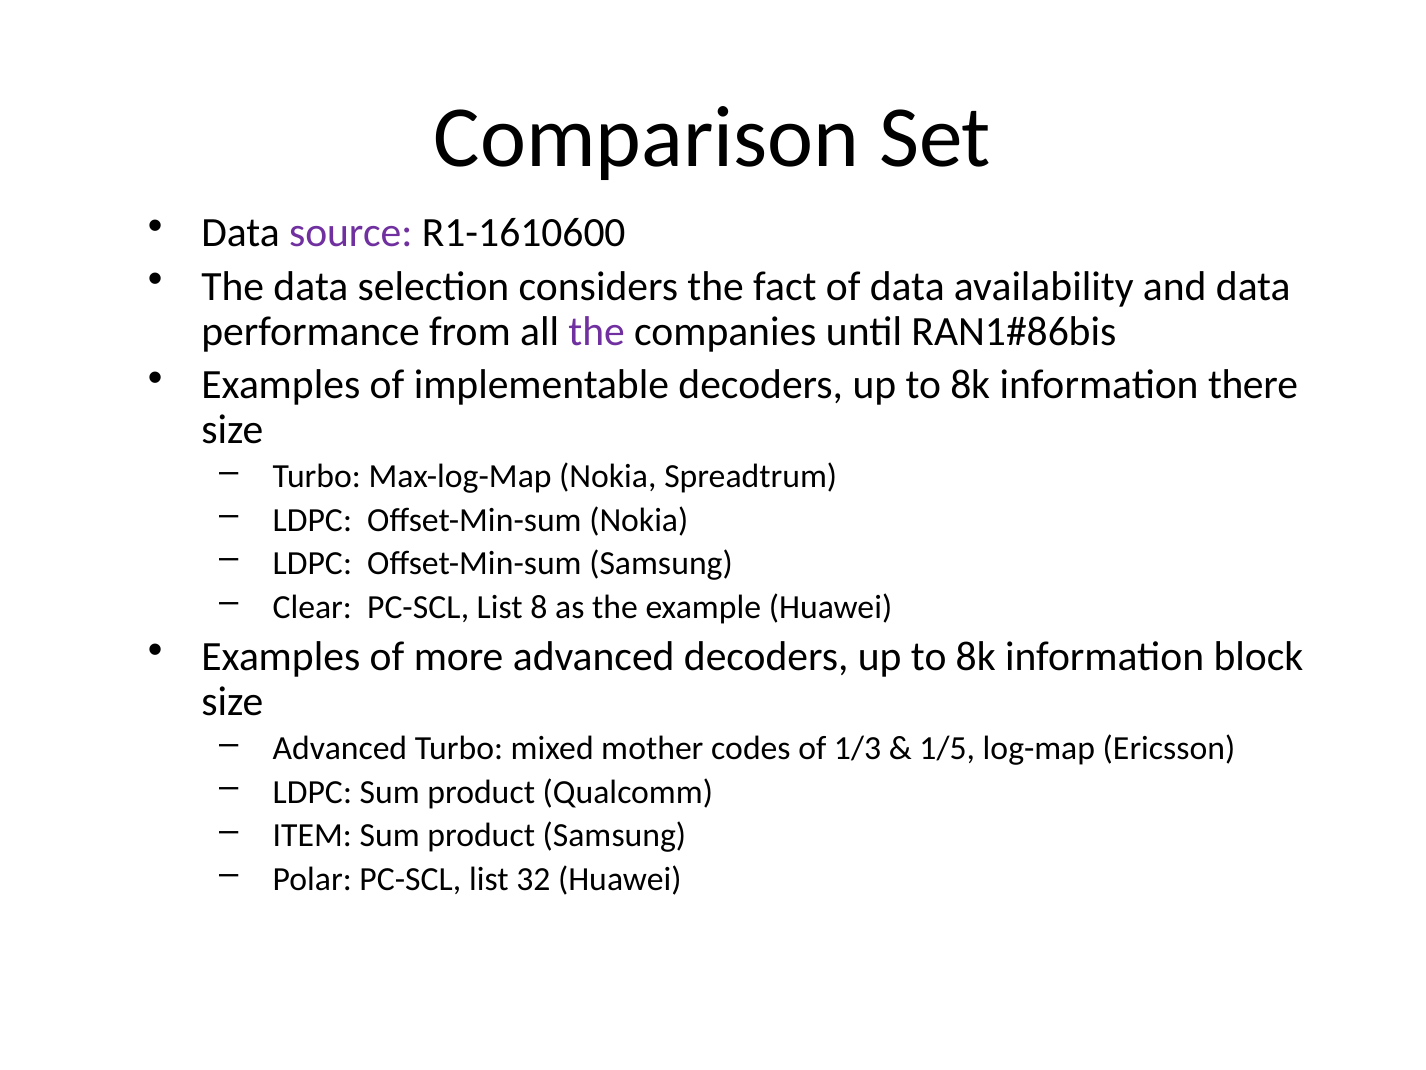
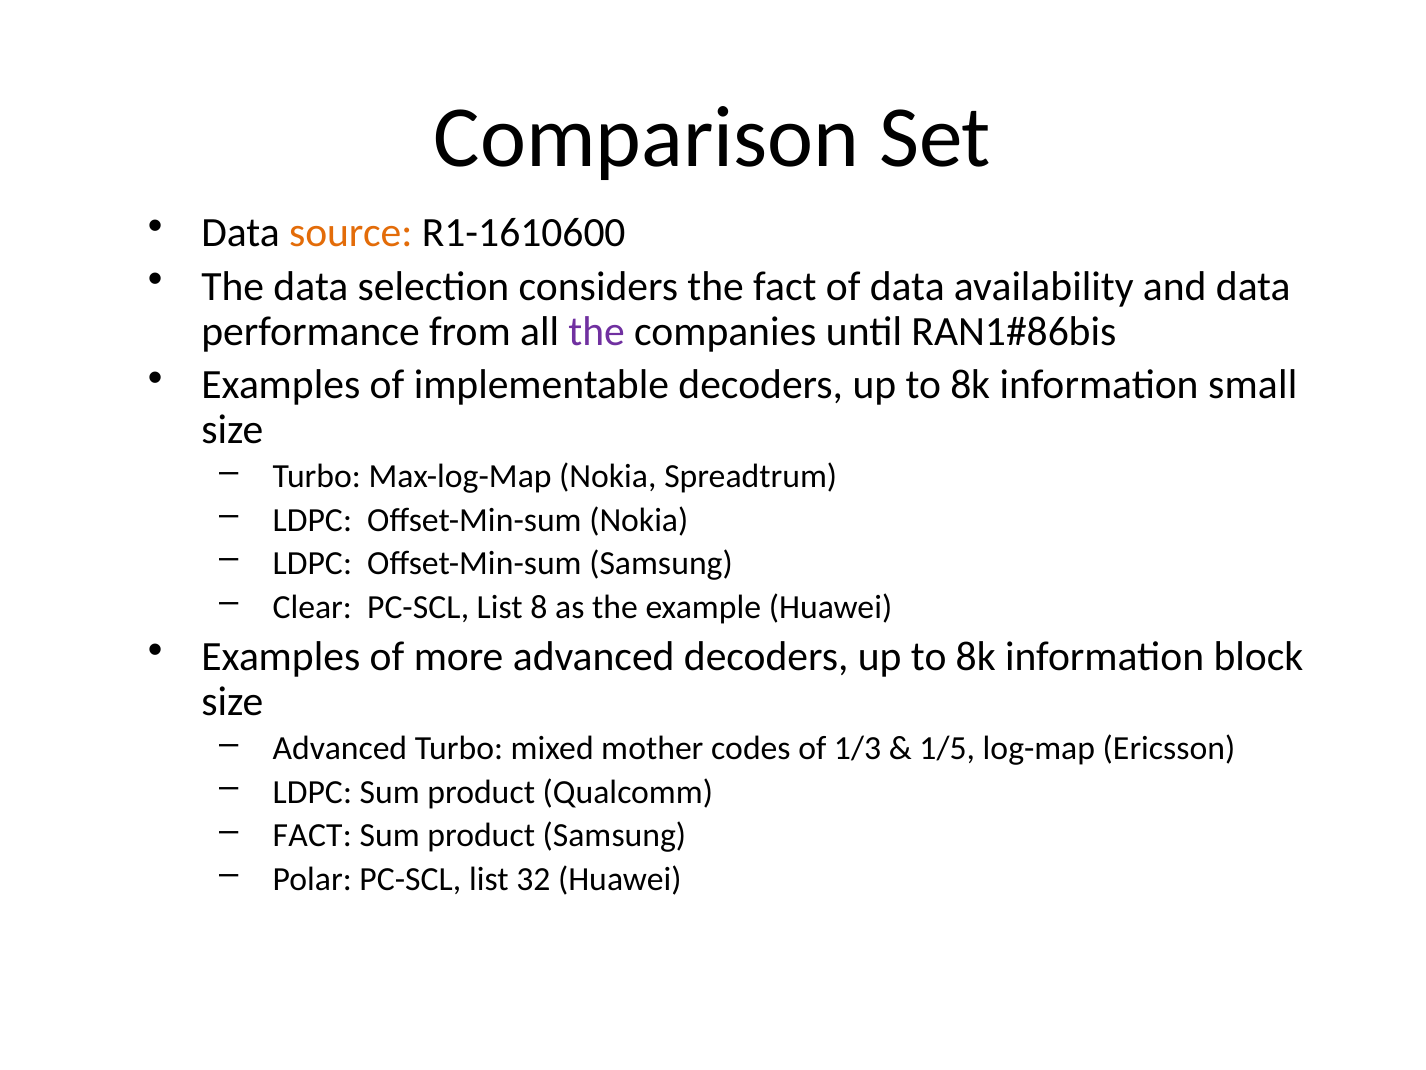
source colour: purple -> orange
there: there -> small
ITEM at (312, 835): ITEM -> FACT
